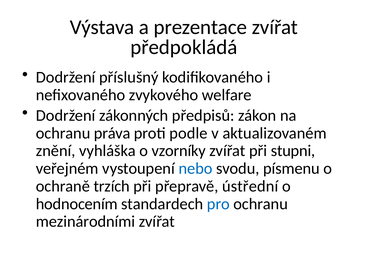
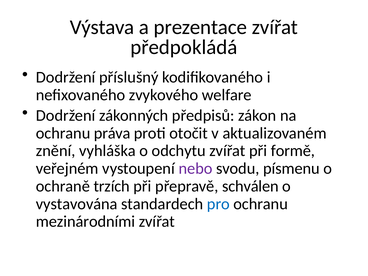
podle: podle -> otočit
vzorníky: vzorníky -> odchytu
stupni: stupni -> formě
nebo colour: blue -> purple
ústřední: ústřední -> schválen
hodnocením: hodnocením -> vystavována
